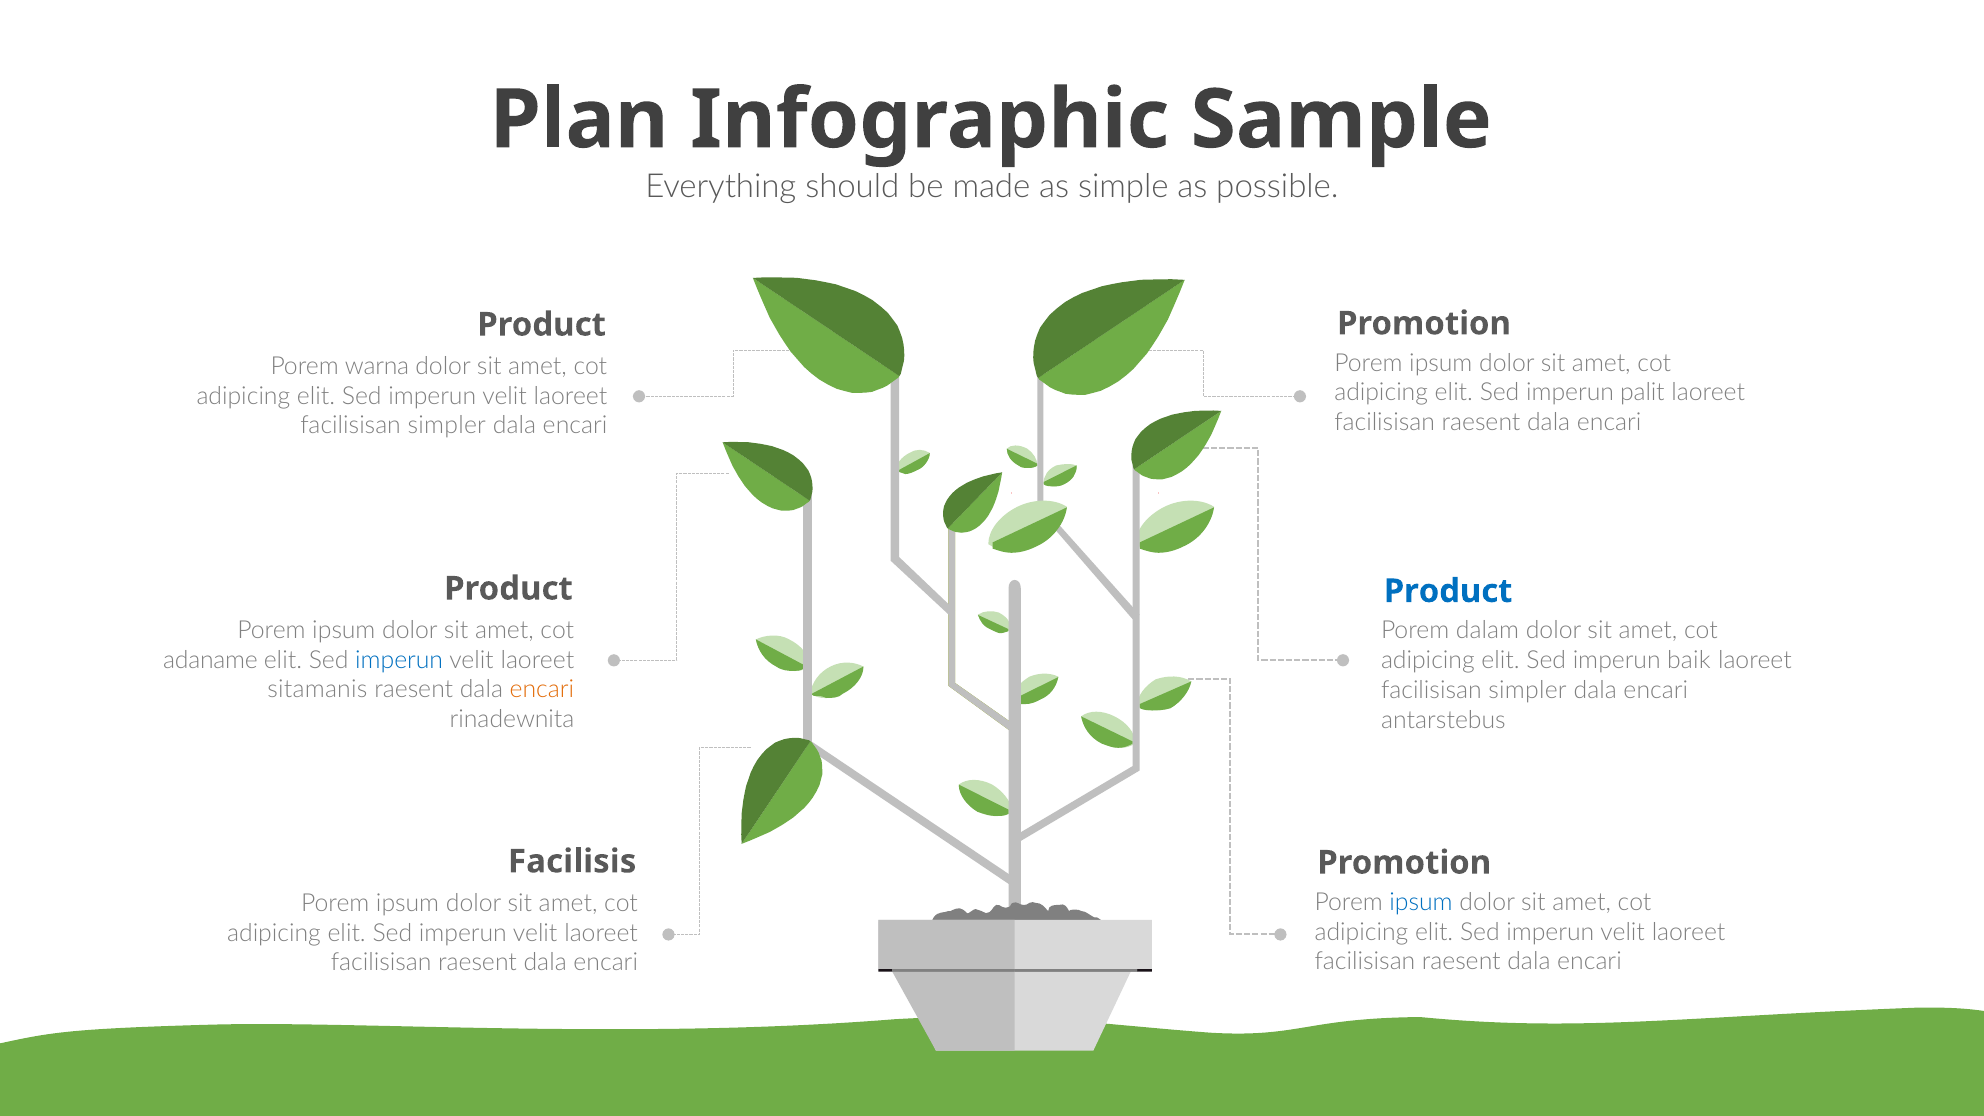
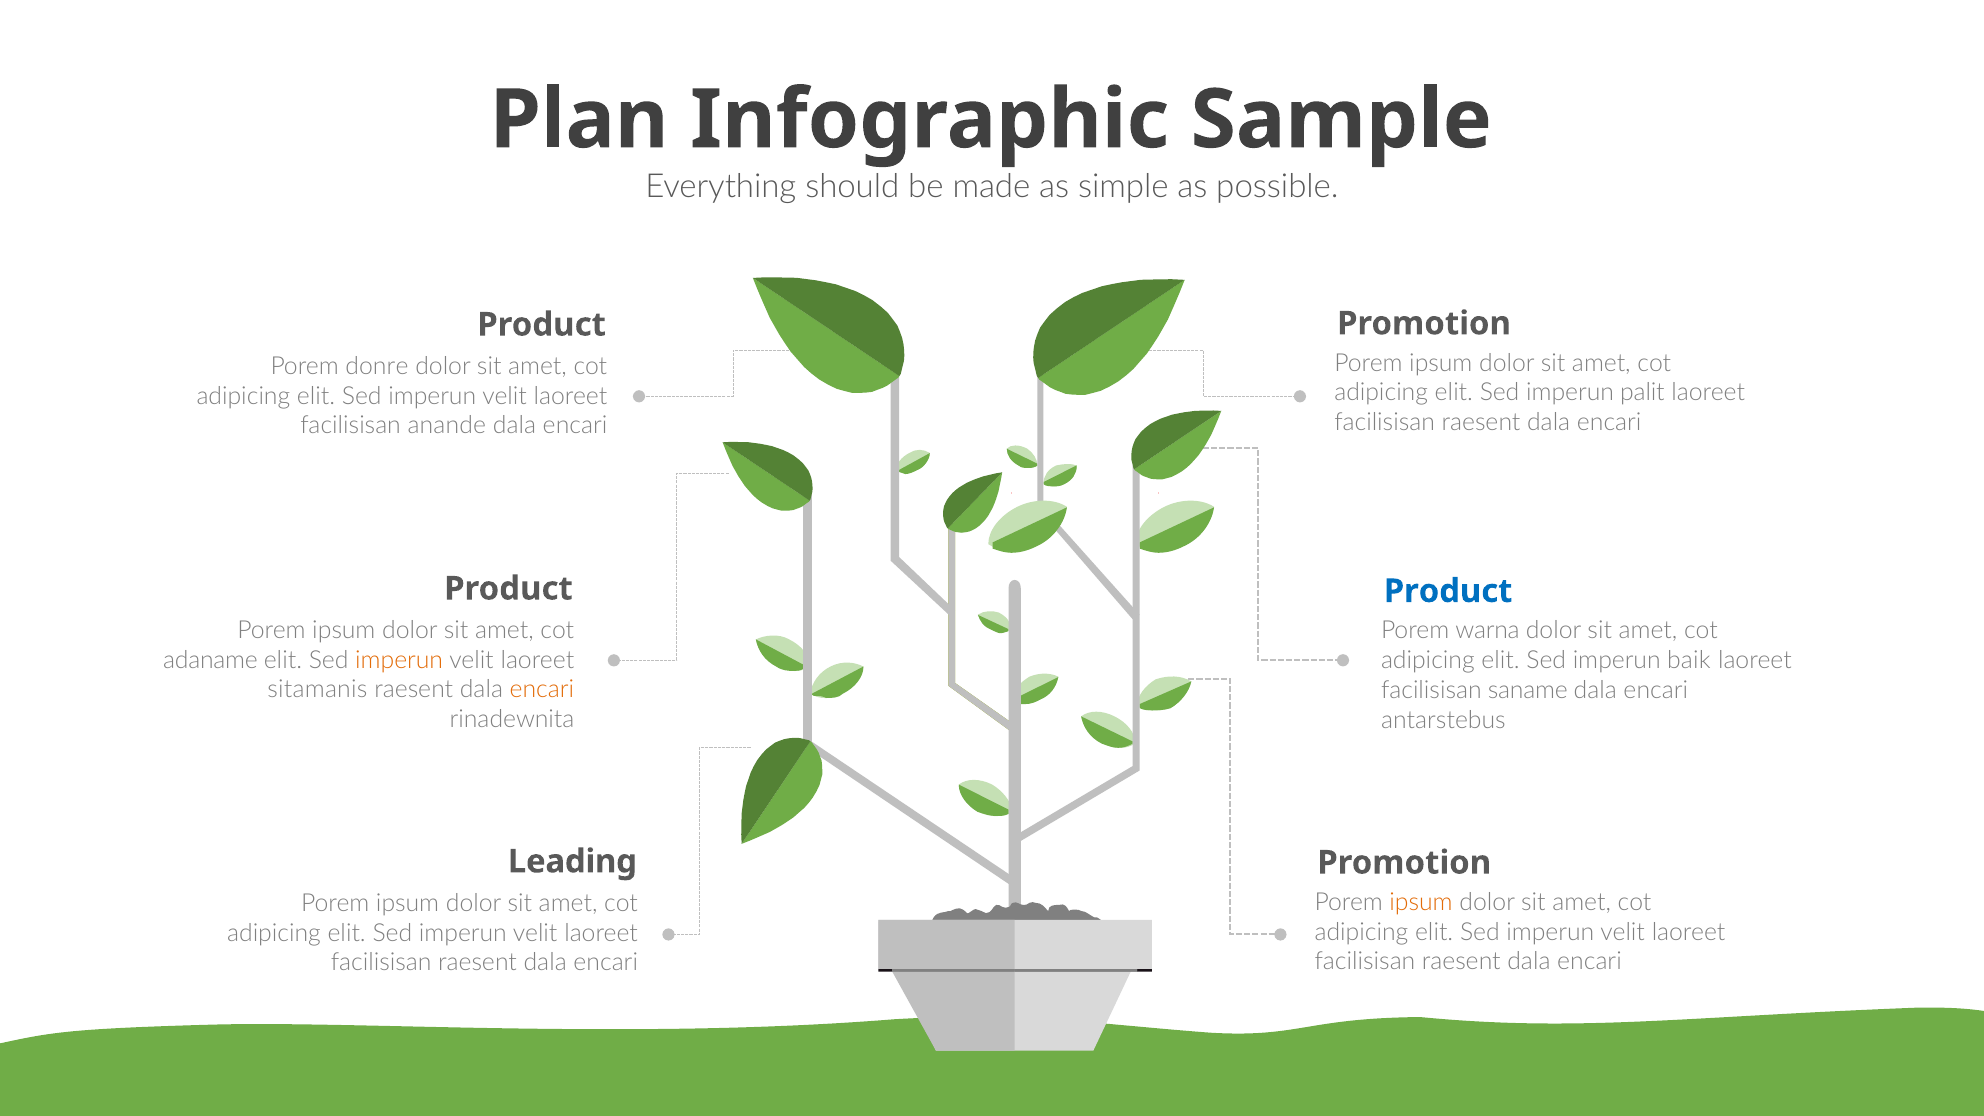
warna: warna -> donre
simpler at (447, 426): simpler -> anande
dalam: dalam -> warna
imperun at (399, 660) colour: blue -> orange
simpler at (1528, 690): simpler -> saname
Facilisis: Facilisis -> Leading
ipsum at (1421, 902) colour: blue -> orange
